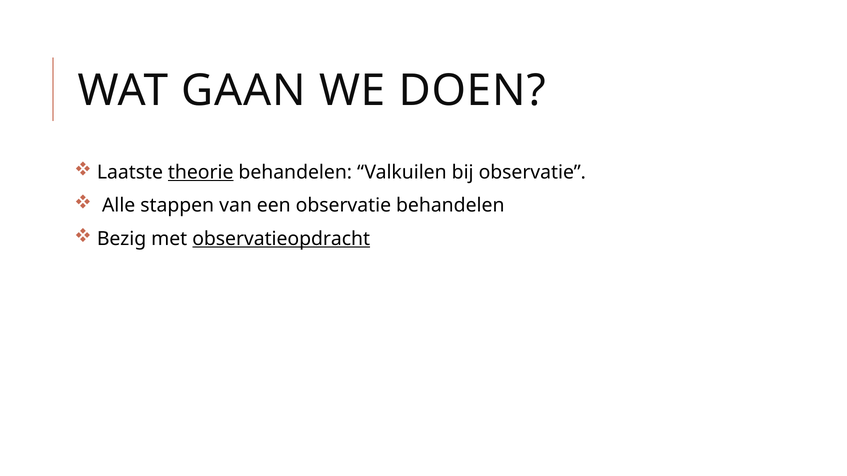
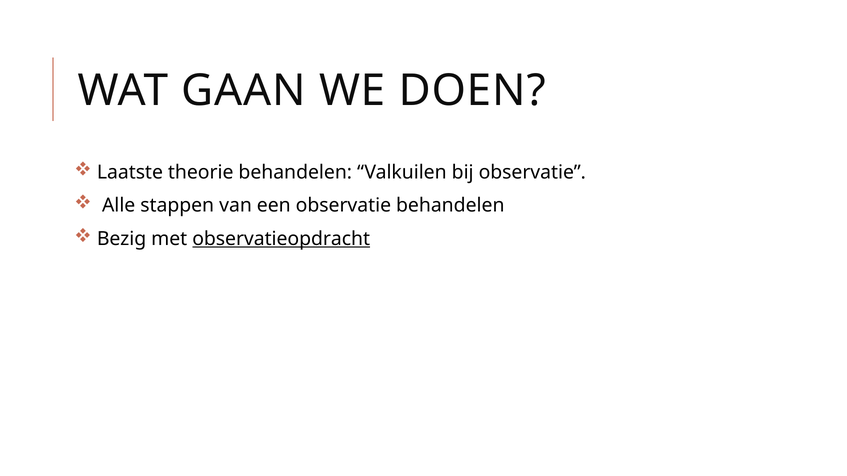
theorie underline: present -> none
